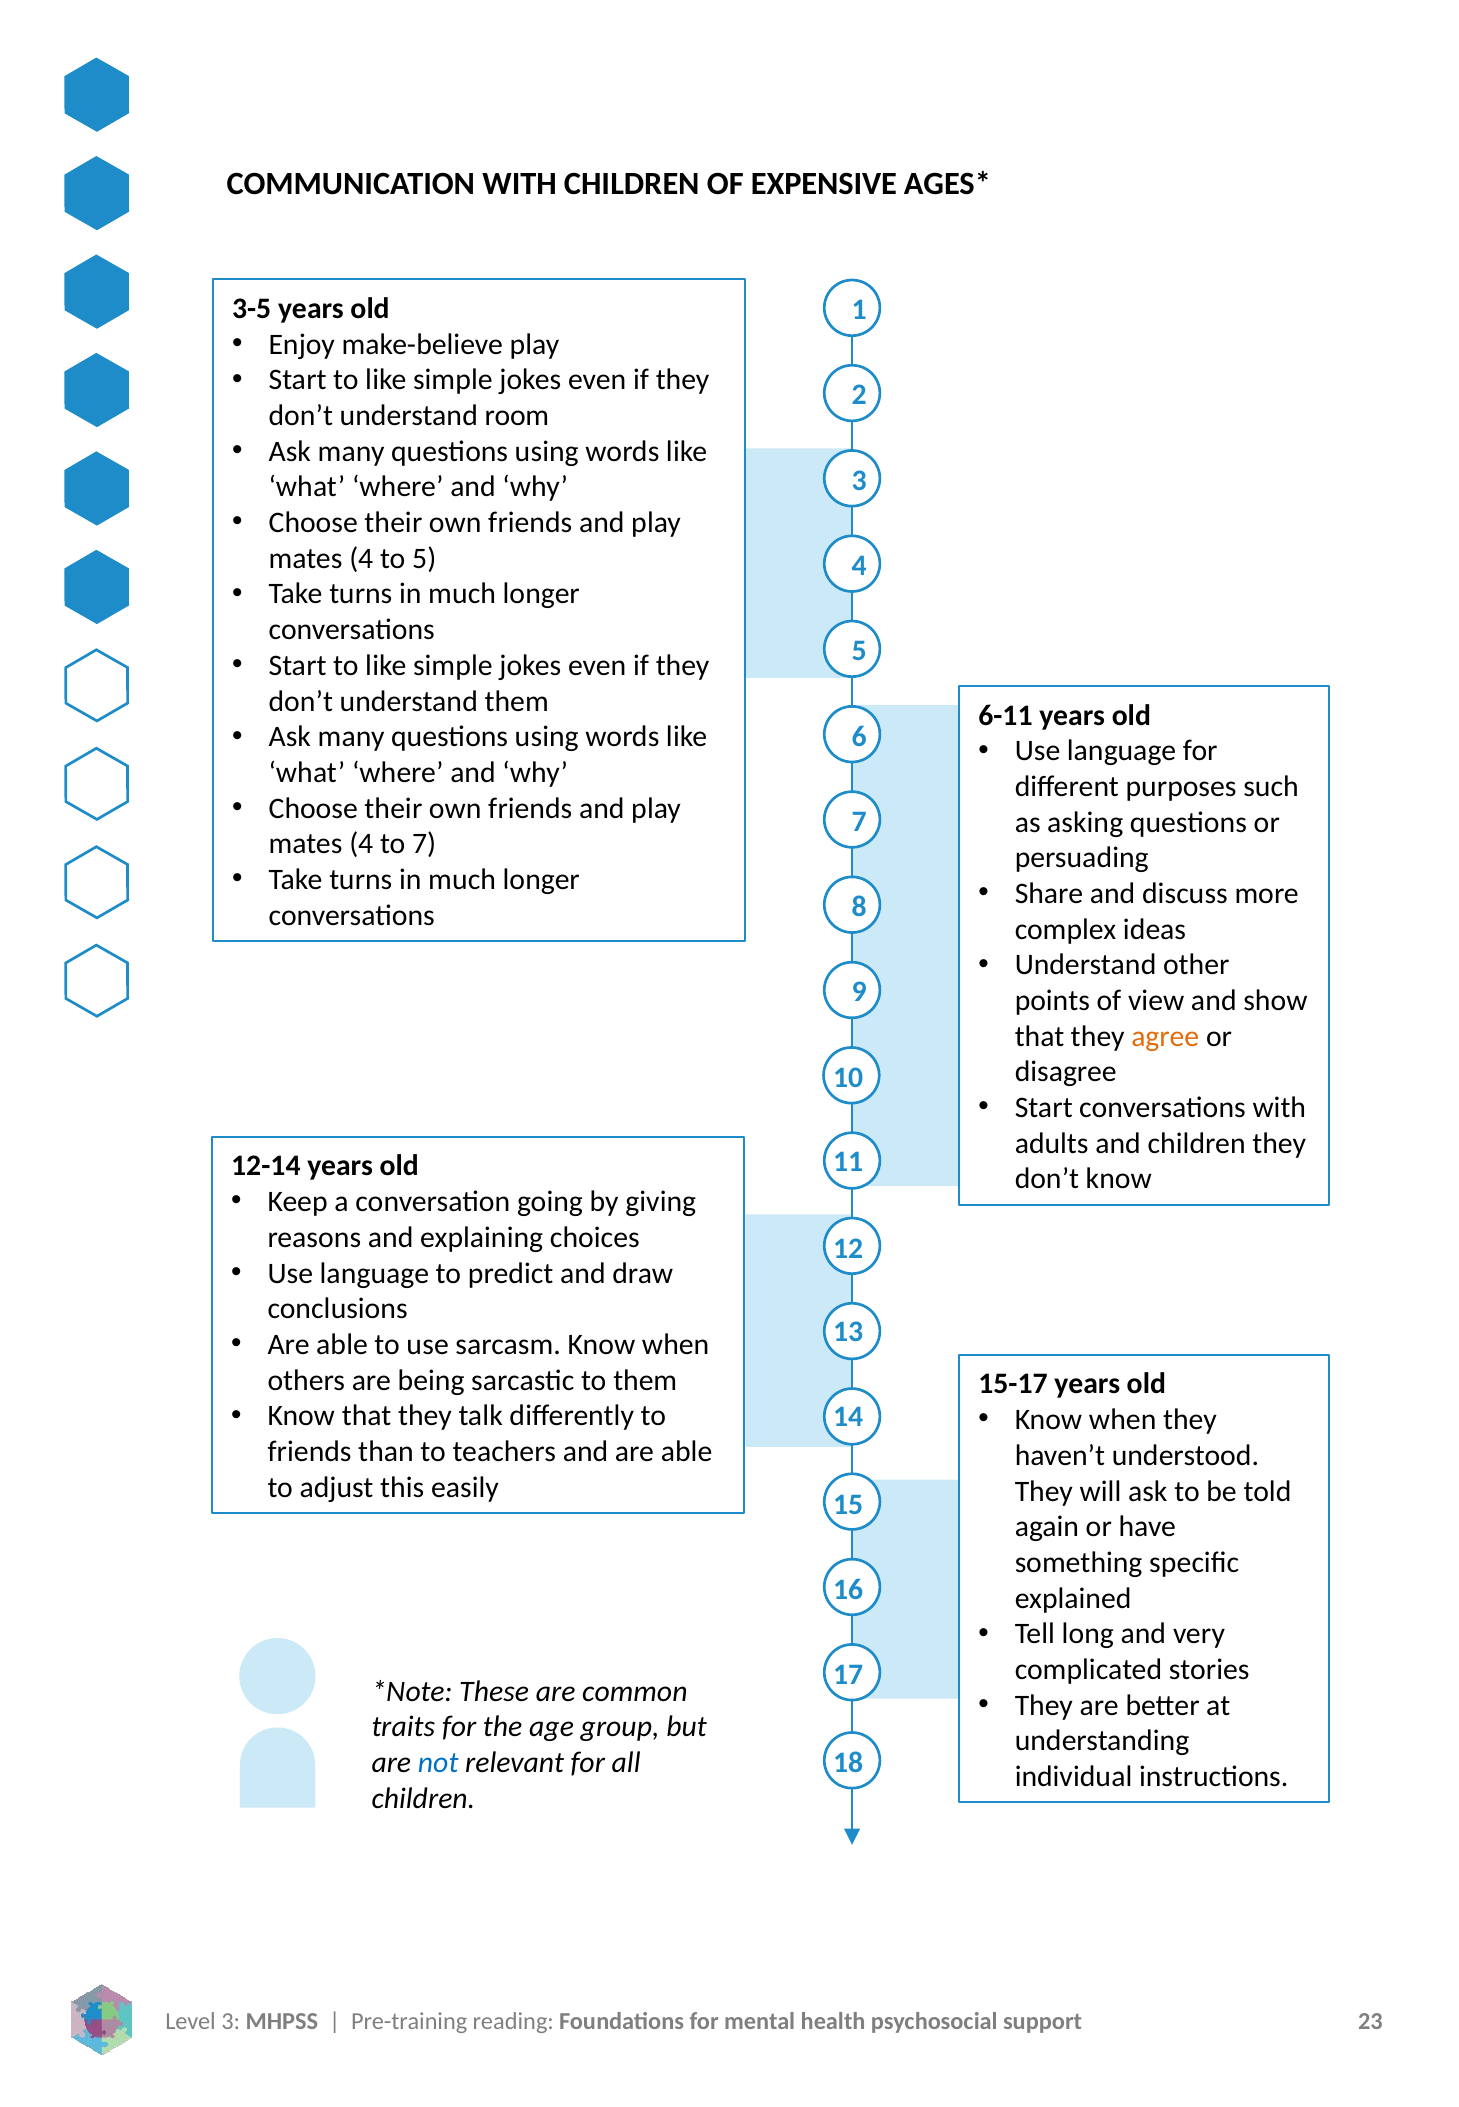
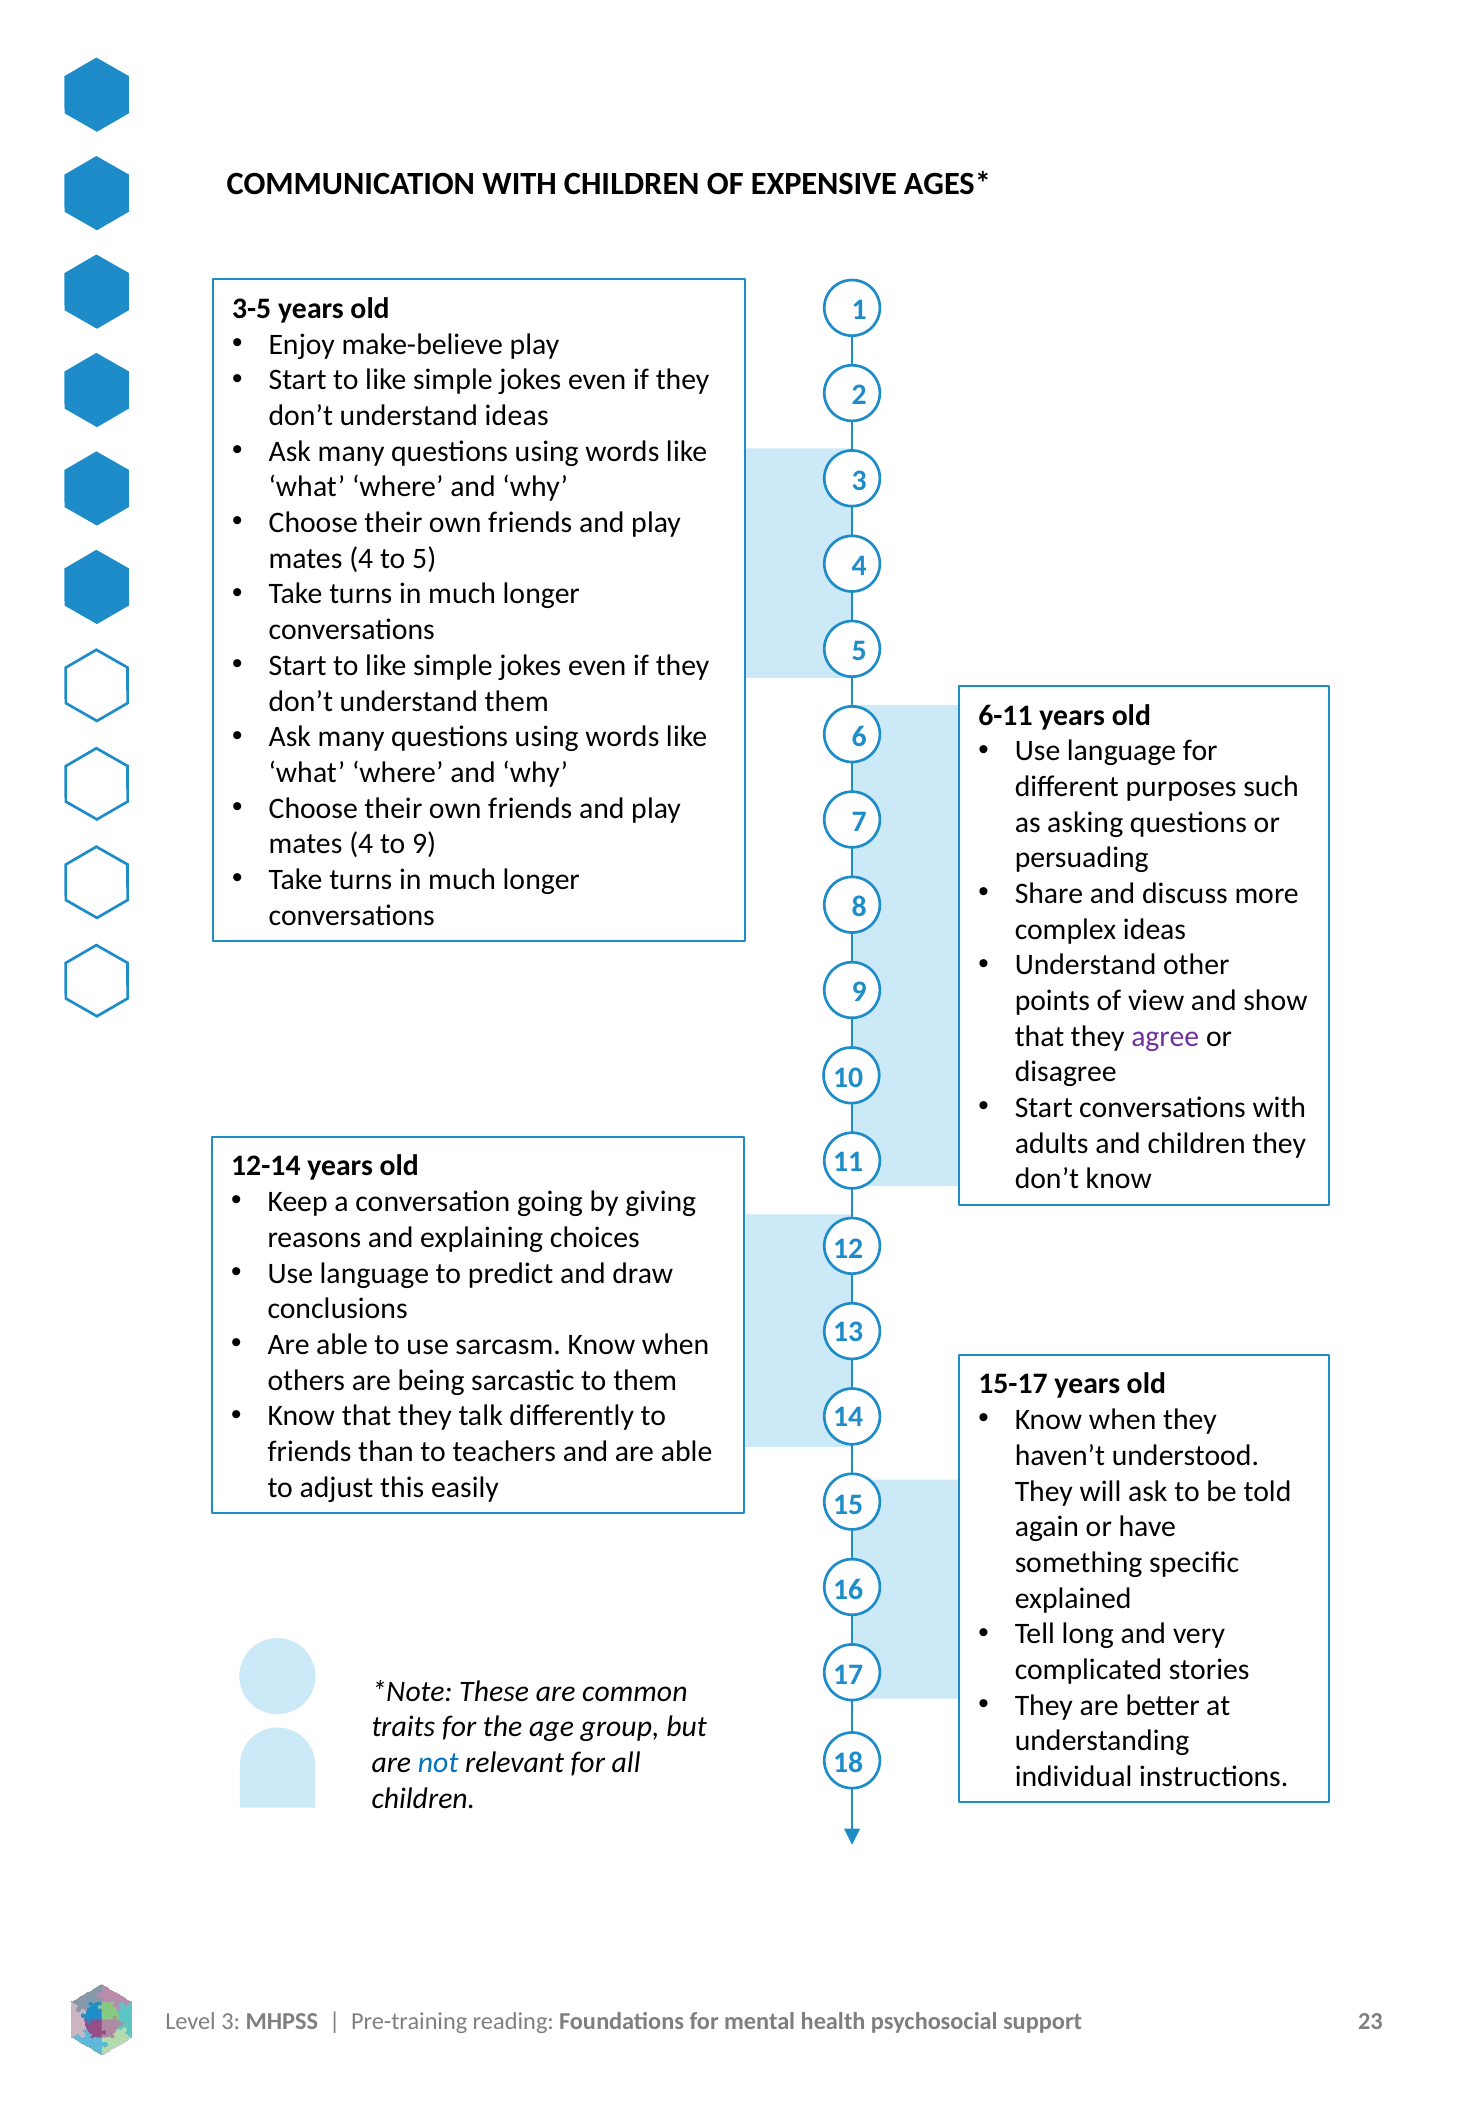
understand room: room -> ideas
to 7: 7 -> 9
agree colour: orange -> purple
